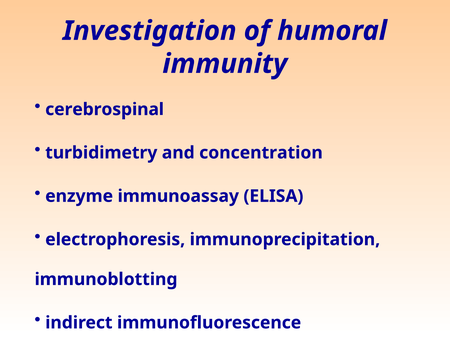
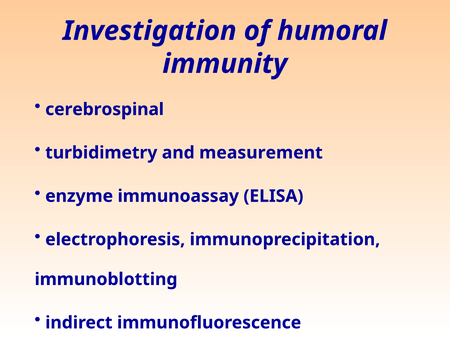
concentration: concentration -> measurement
